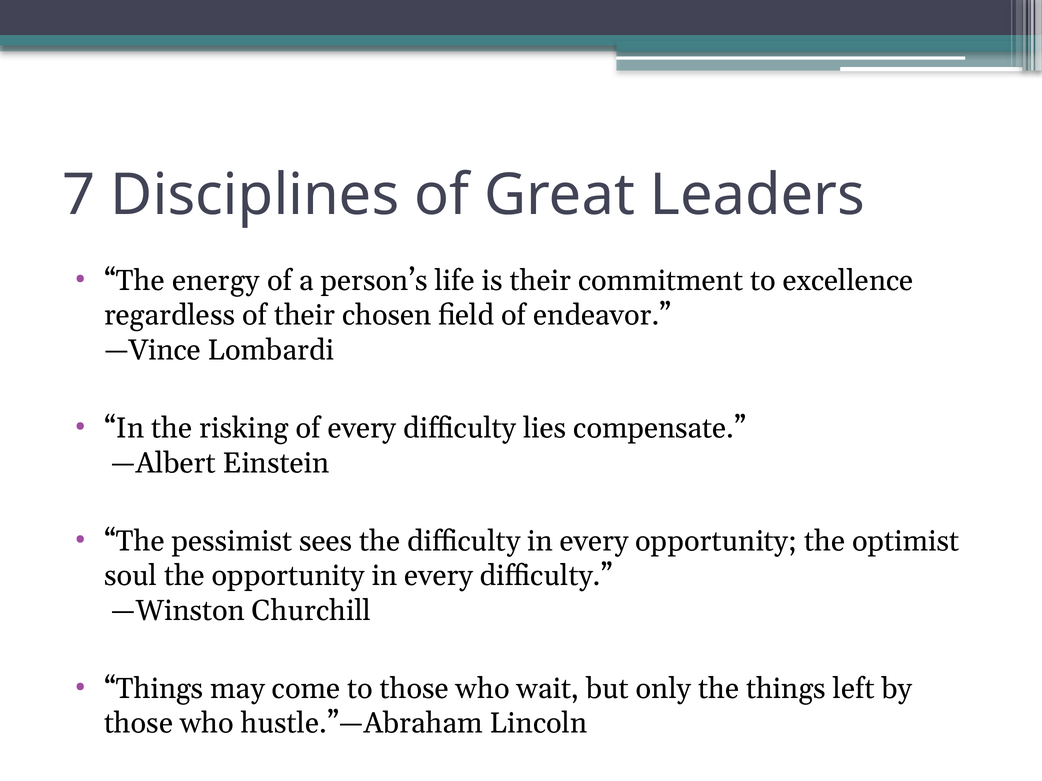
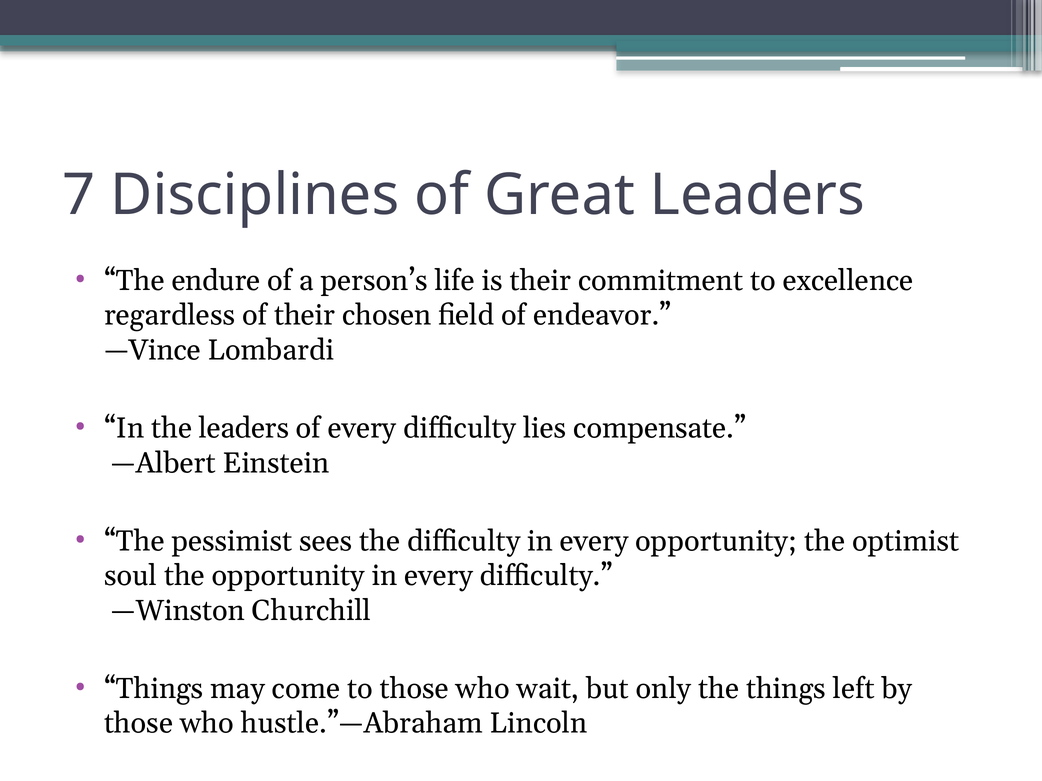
energy: energy -> endure
the risking: risking -> leaders
